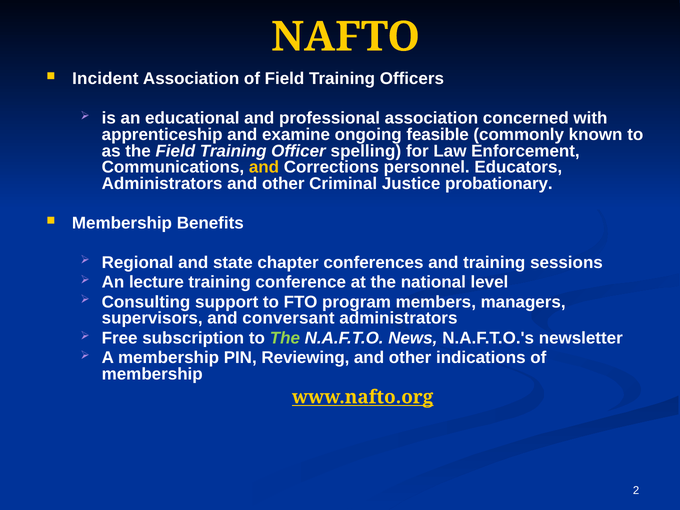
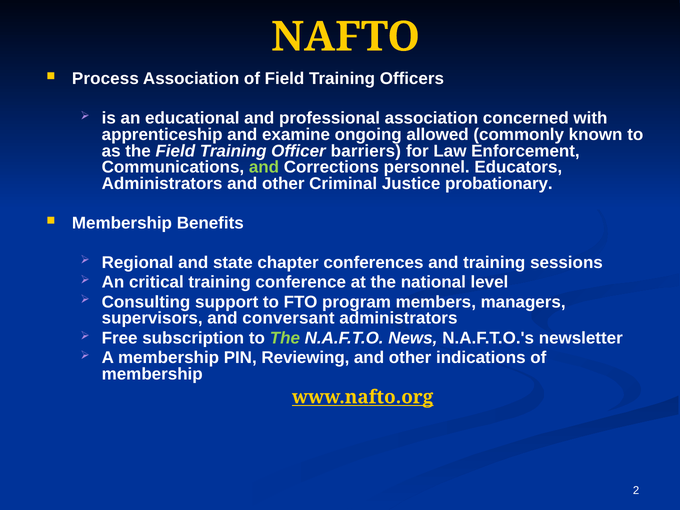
Incident: Incident -> Process
feasible: feasible -> allowed
spelling: spelling -> barriers
and at (264, 167) colour: yellow -> light green
lecture: lecture -> critical
